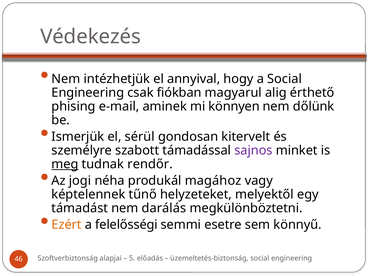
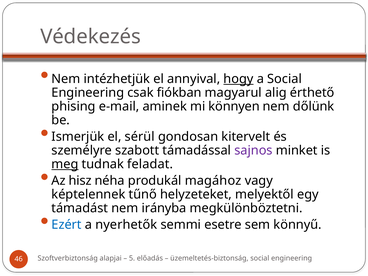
hogy underline: none -> present
rendőr: rendőr -> feladat
jogi: jogi -> hisz
darálás: darálás -> irányba
Ezért colour: orange -> blue
felelősségi: felelősségi -> nyerhetők
